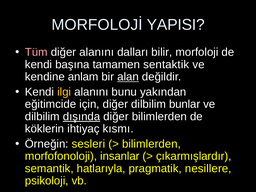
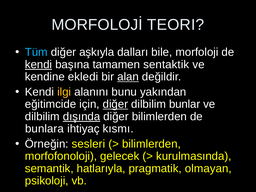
YAPISI: YAPISI -> TEORI
Tüm colour: pink -> light blue
diğer alanını: alanını -> aşkıyla
bilir: bilir -> bile
kendi at (39, 64) underline: none -> present
anlam: anlam -> ekledi
diğer at (115, 104) underline: none -> present
köklerin: köklerin -> bunlara
insanlar: insanlar -> gelecek
çıkarmışlardır: çıkarmışlardır -> kurulmasında
nesillere: nesillere -> olmayan
